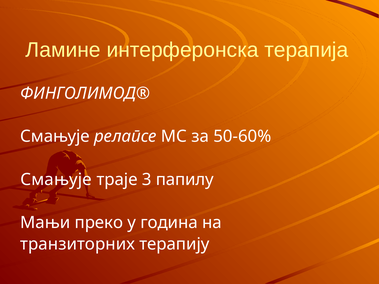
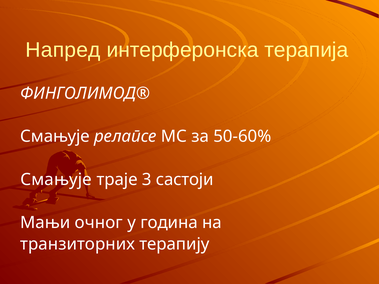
Ламине: Ламине -> Напред
папилу: папилу -> састоји
преко: преко -> очног
